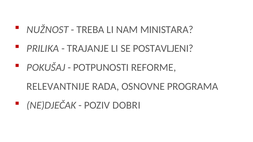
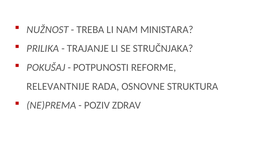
POSTAVLJENI: POSTAVLJENI -> STRUČNJAKA
PROGRAMA: PROGRAMA -> STRUKTURA
NE)DJEČAK: NE)DJEČAK -> NE)PREMA
DOBRI: DOBRI -> ZDRAV
